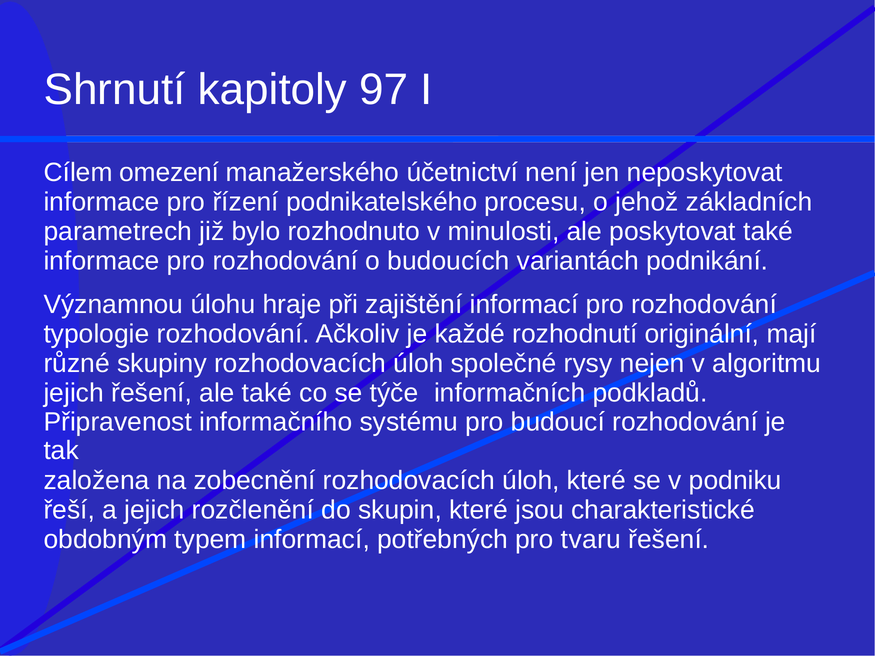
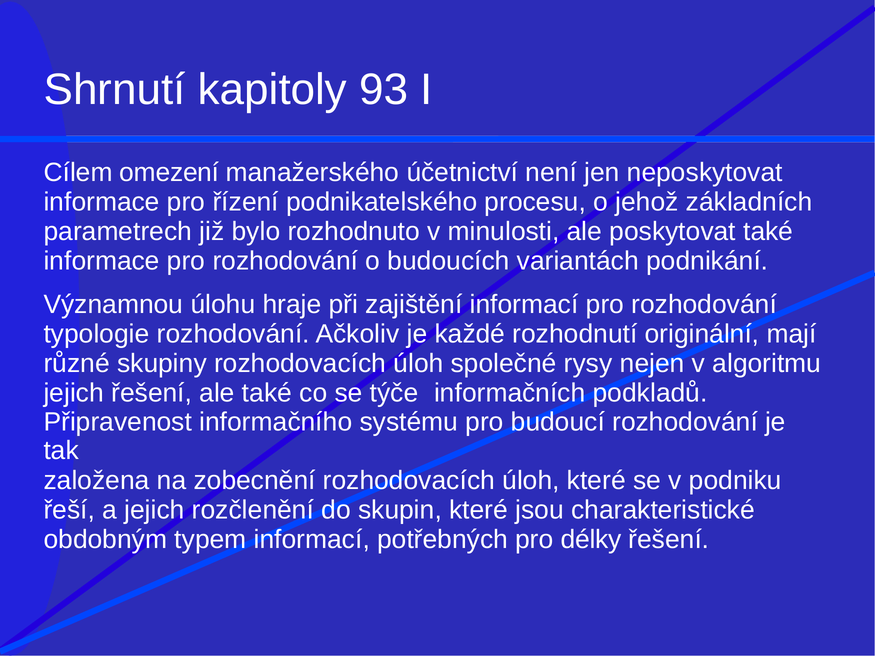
97: 97 -> 93
tvaru: tvaru -> délky
